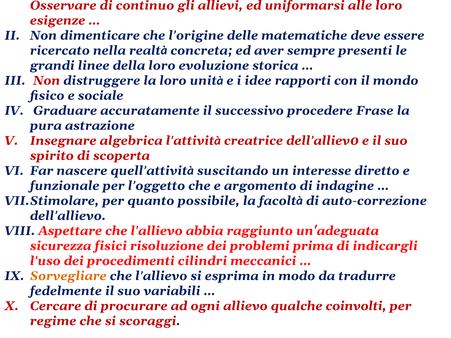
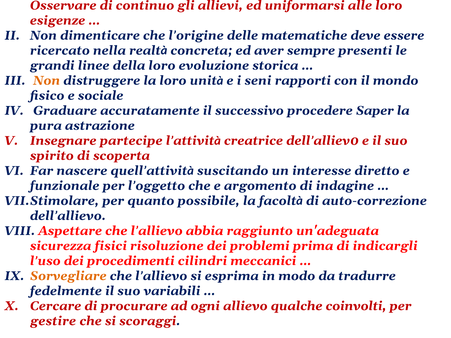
Non at (47, 81) colour: red -> orange
idee: idee -> seni
Frase: Frase -> Saper
algebrica: algebrica -> partecipe
regime: regime -> gestire
